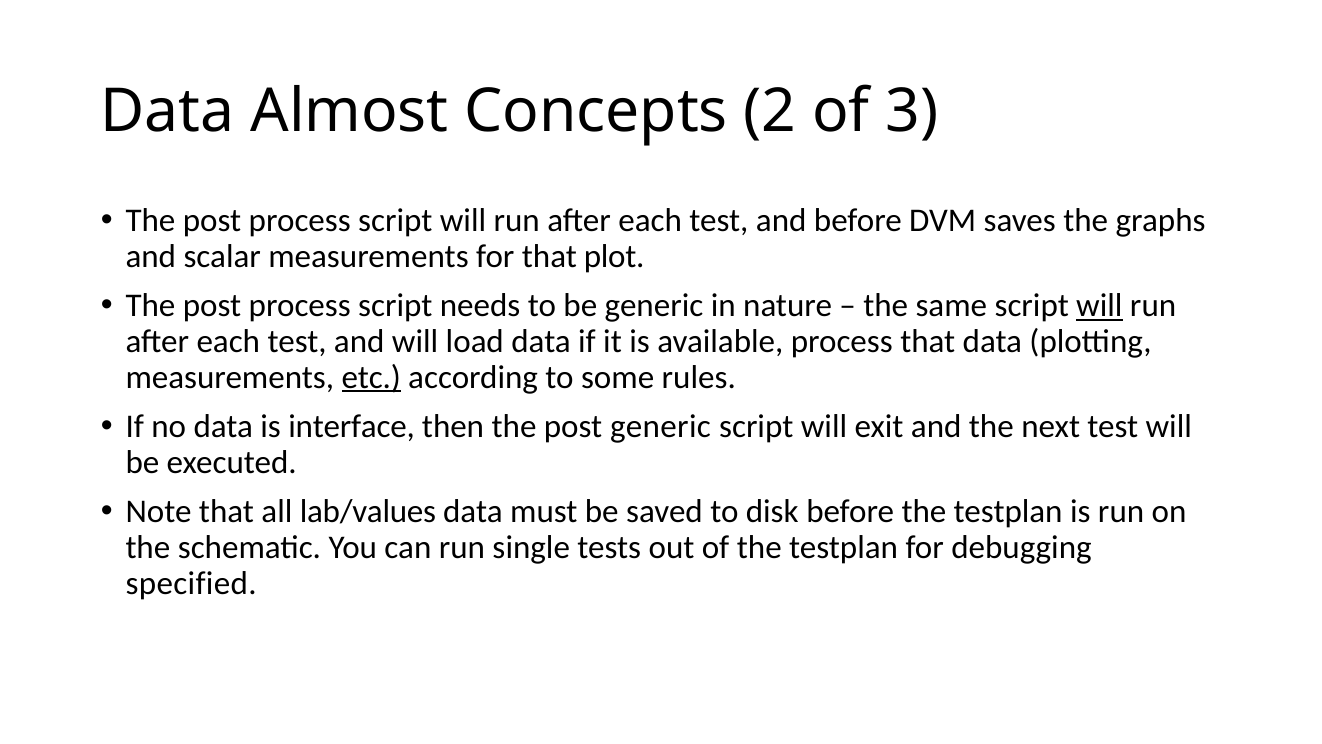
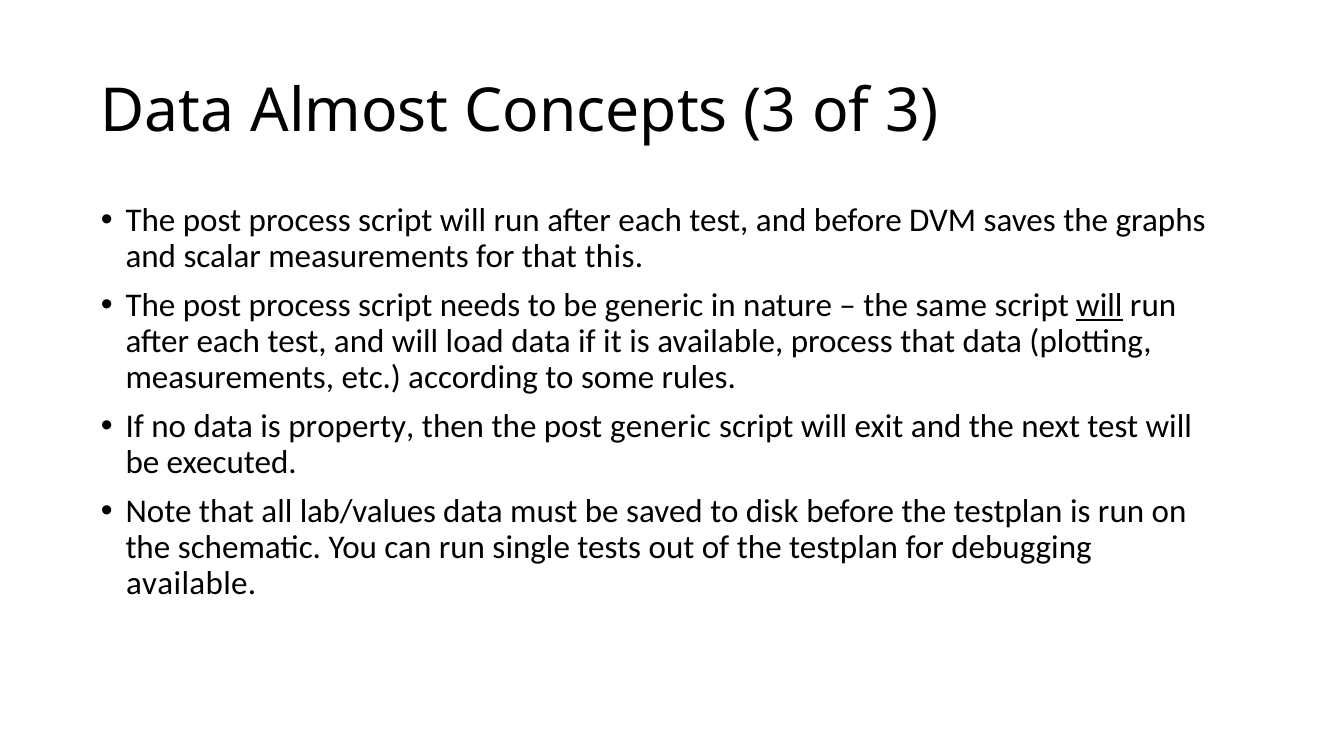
Concepts 2: 2 -> 3
plot: plot -> this
etc underline: present -> none
interface: interface -> property
specified at (191, 583): specified -> available
